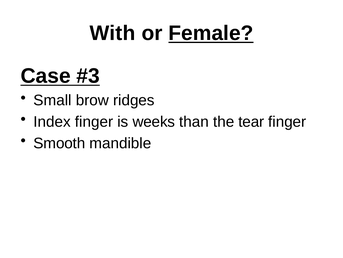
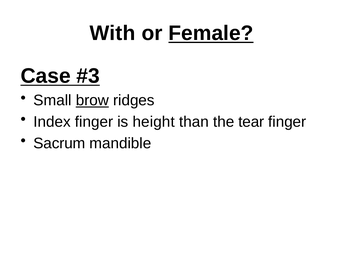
brow underline: none -> present
weeks: weeks -> height
Smooth: Smooth -> Sacrum
